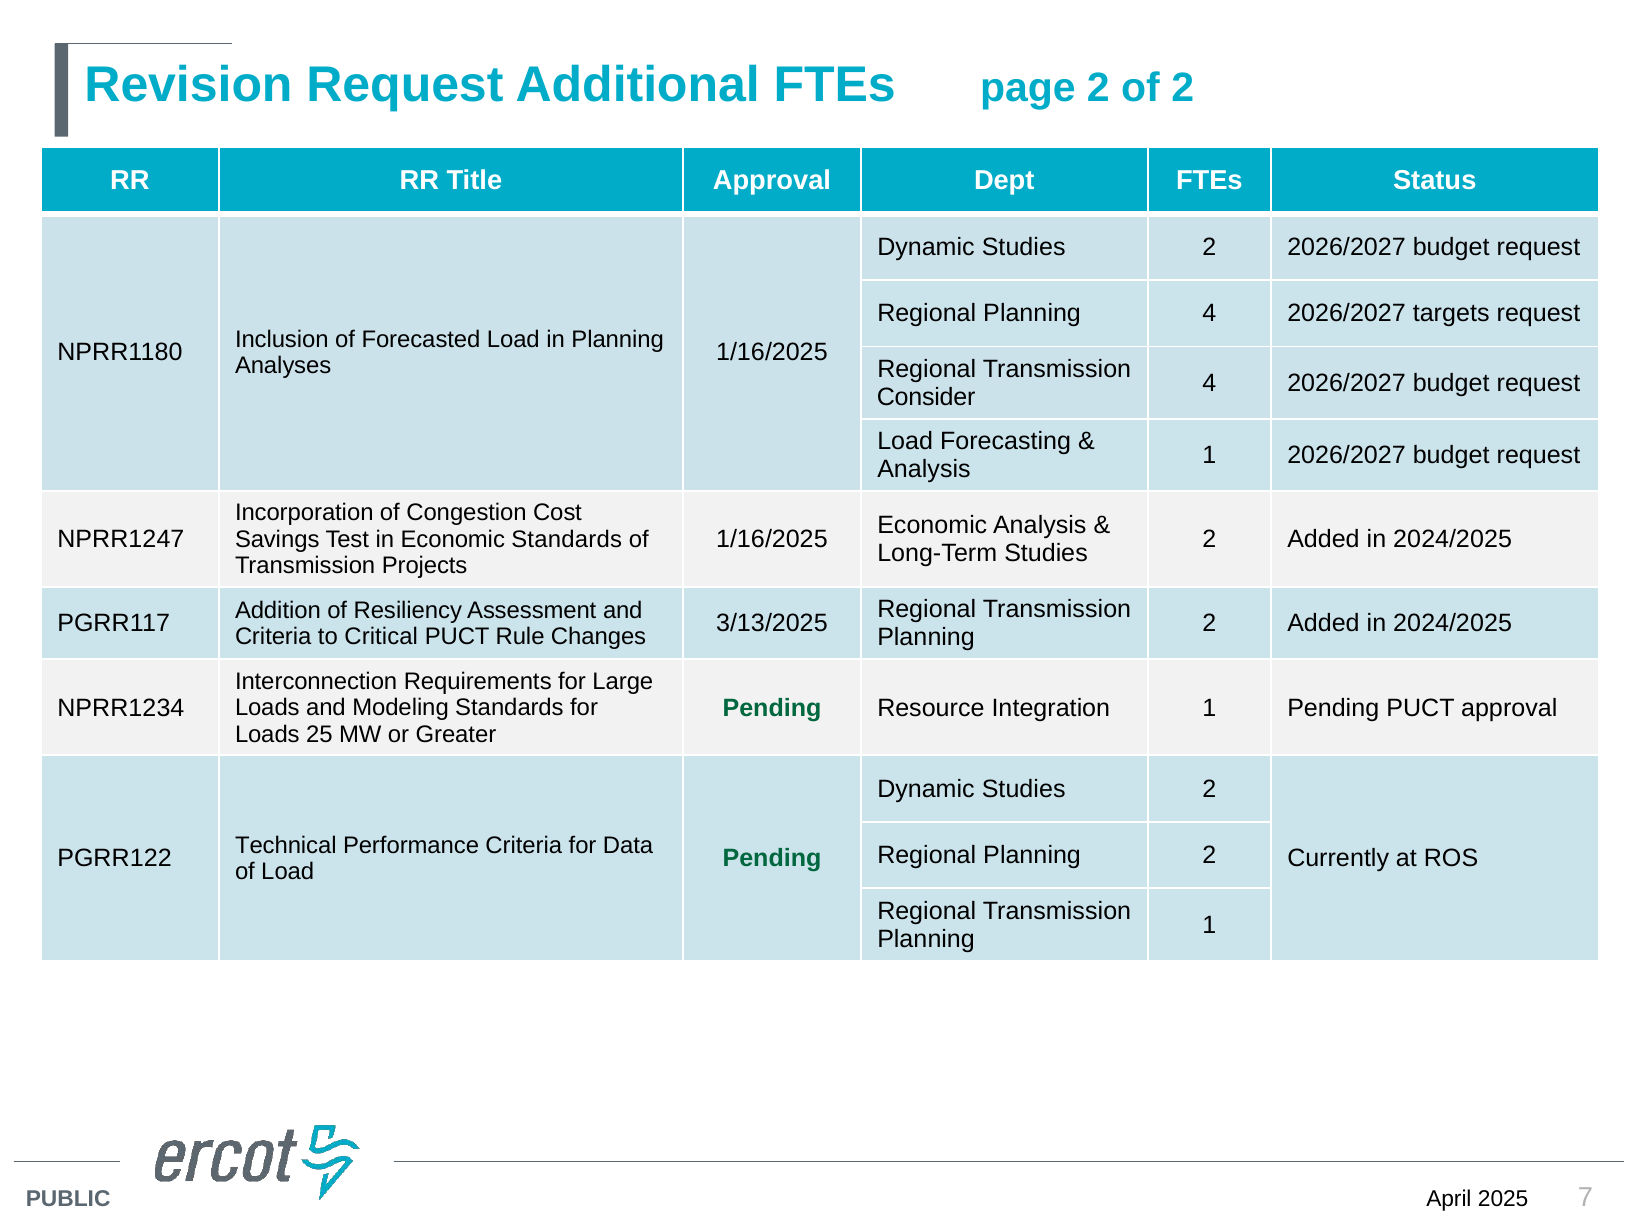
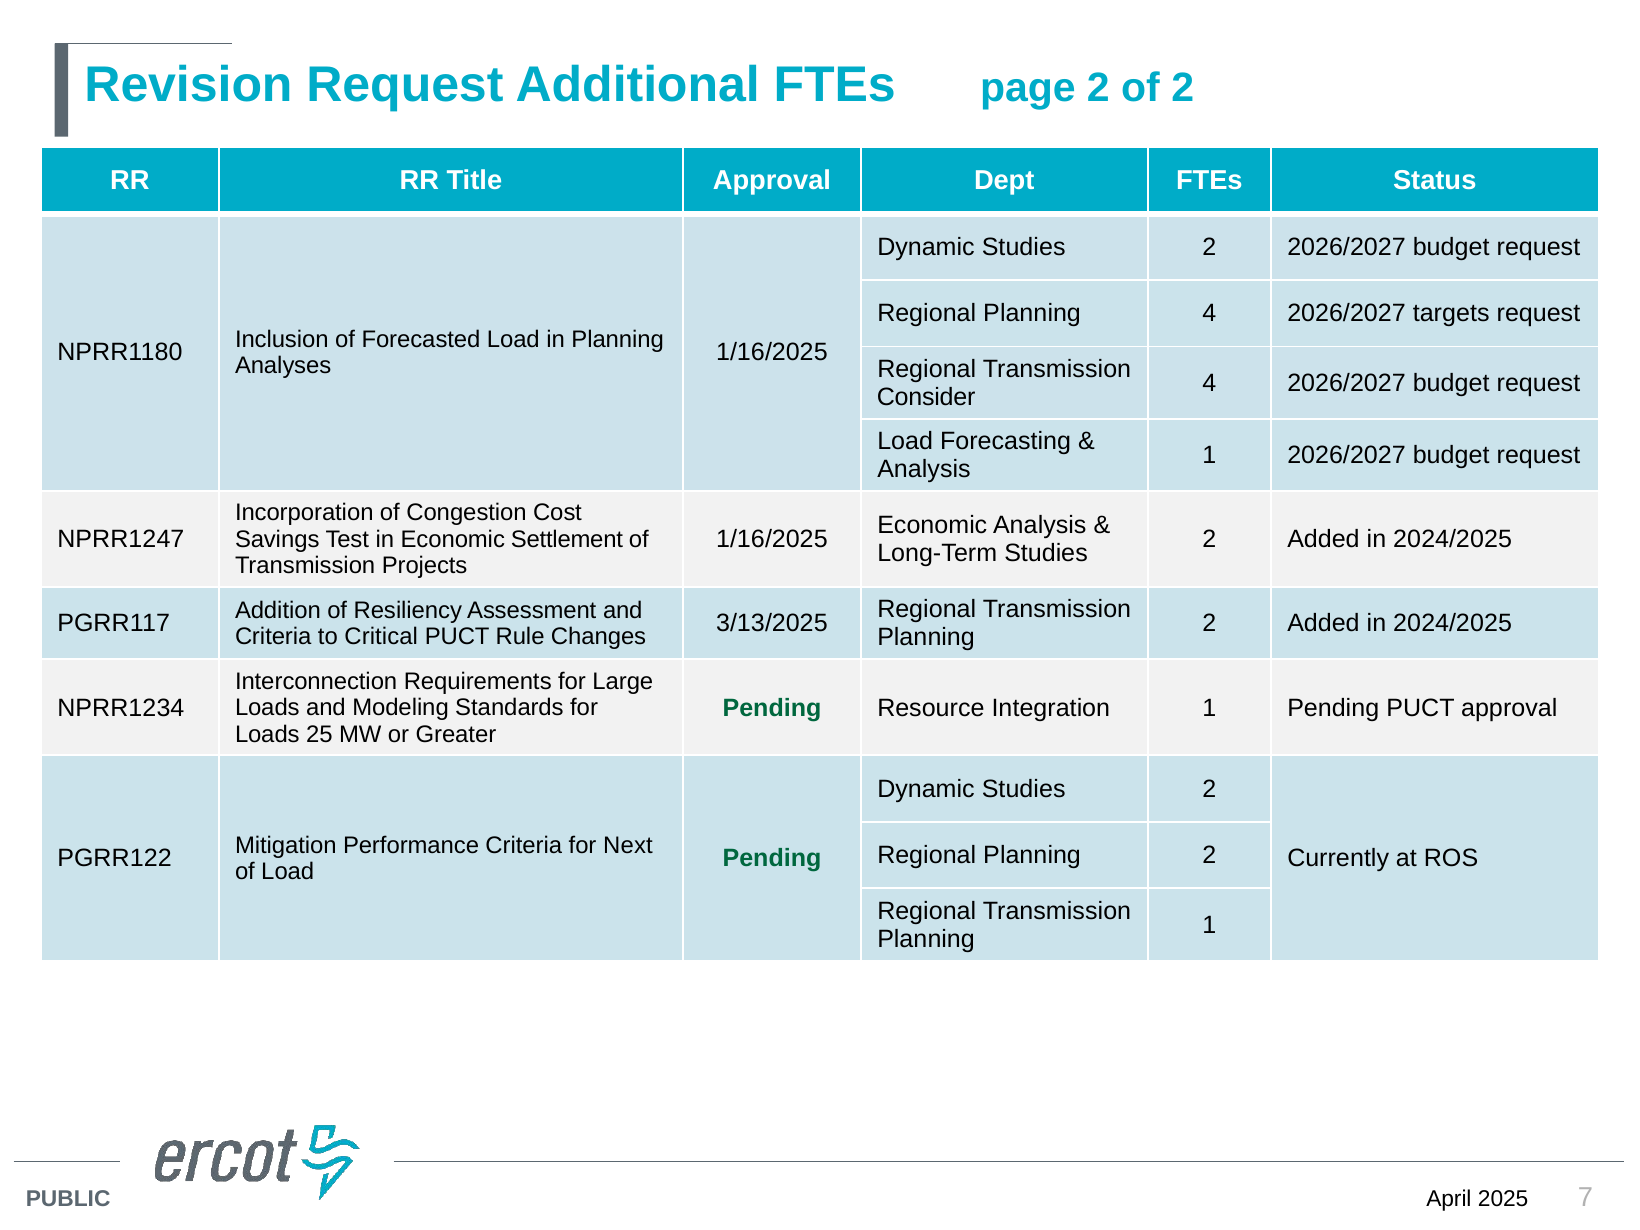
Economic Standards: Standards -> Settlement
Technical: Technical -> Mitigation
Data: Data -> Next
